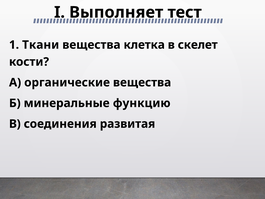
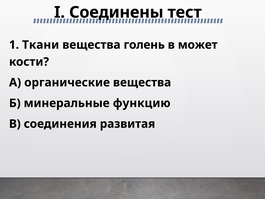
Выполняет: Выполняет -> Соединены
клетка: клетка -> голень
скелет: скелет -> может
